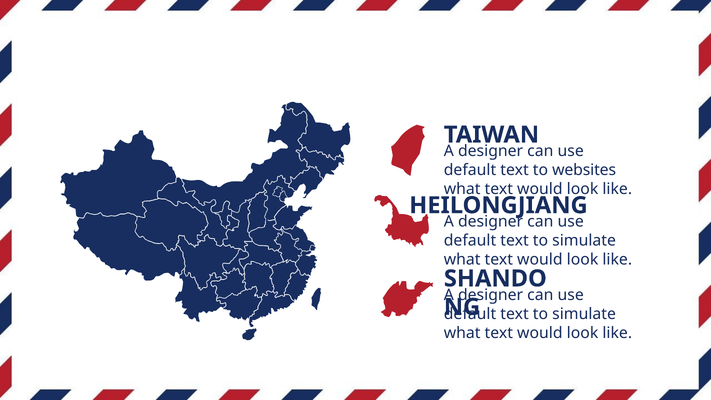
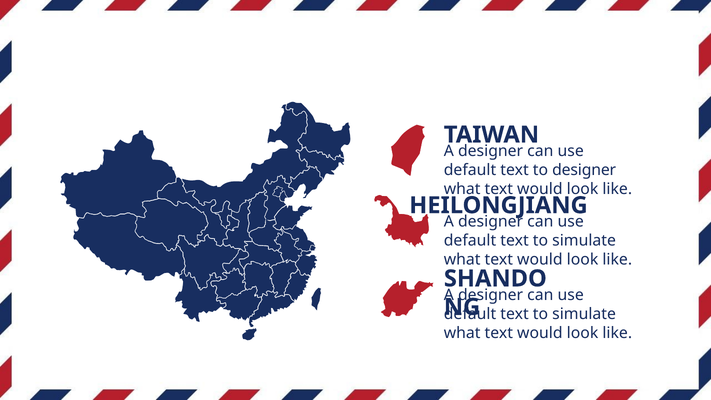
to websites: websites -> designer
